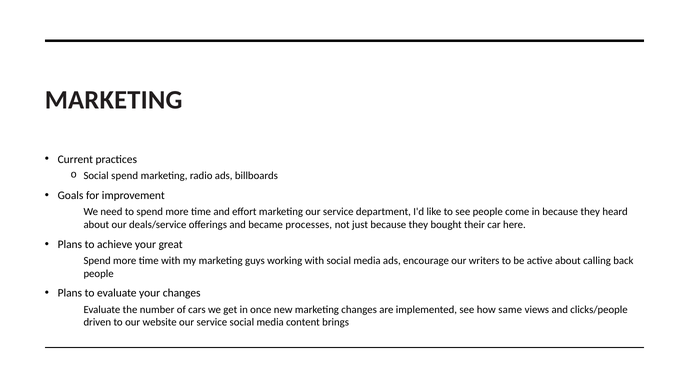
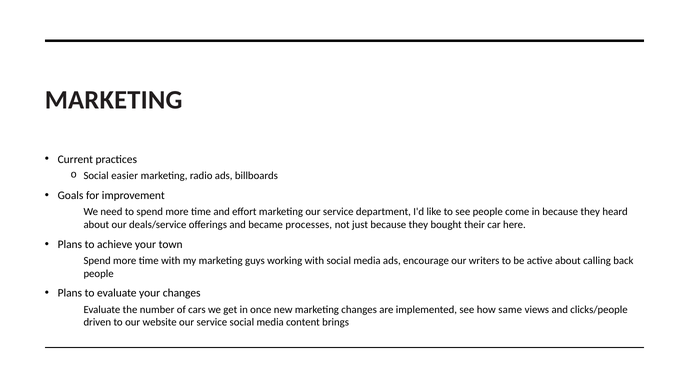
Social spend: spend -> easier
great: great -> town
